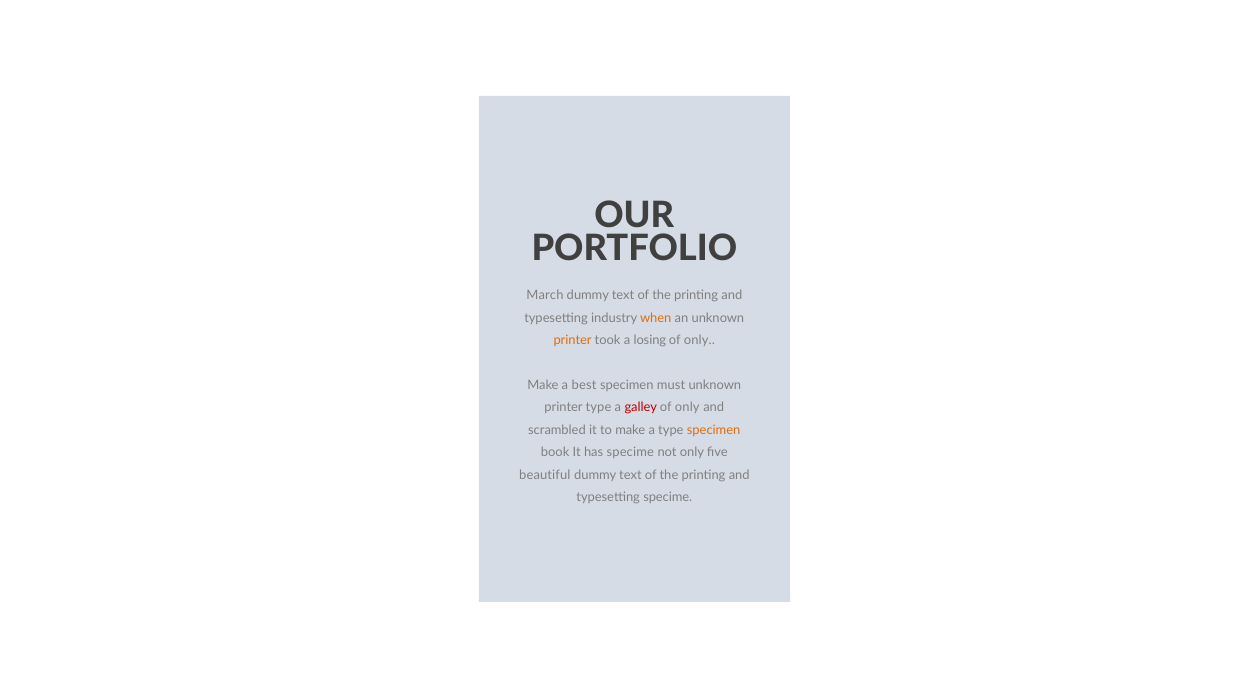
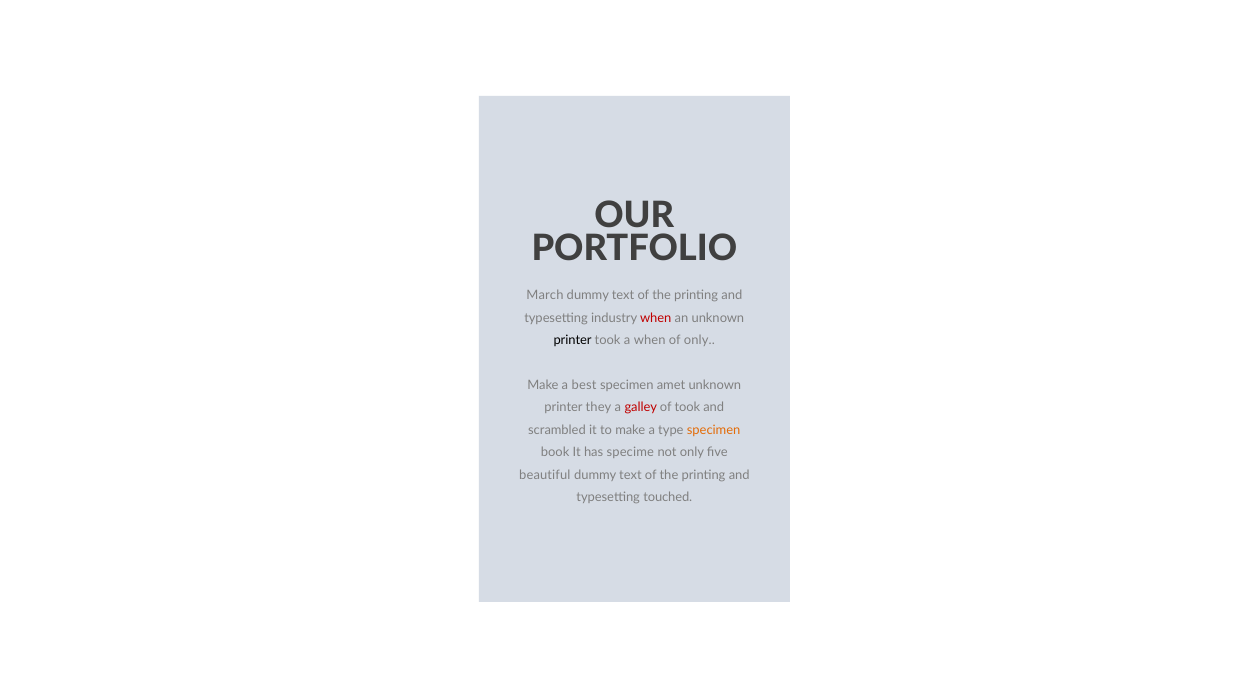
when at (656, 318) colour: orange -> red
printer at (573, 340) colour: orange -> black
a losing: losing -> when
must: must -> amet
printer type: type -> they
only at (687, 408): only -> took
typesetting specime: specime -> touched
